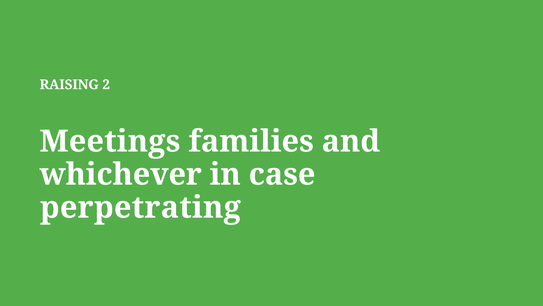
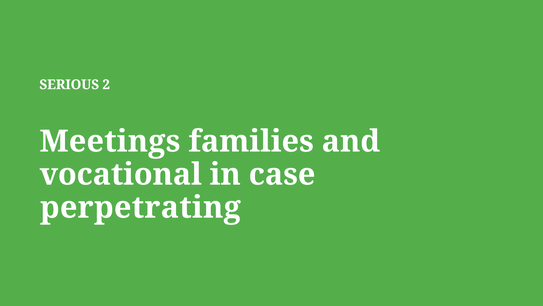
RAISING: RAISING -> SERIOUS
whichever: whichever -> vocational
